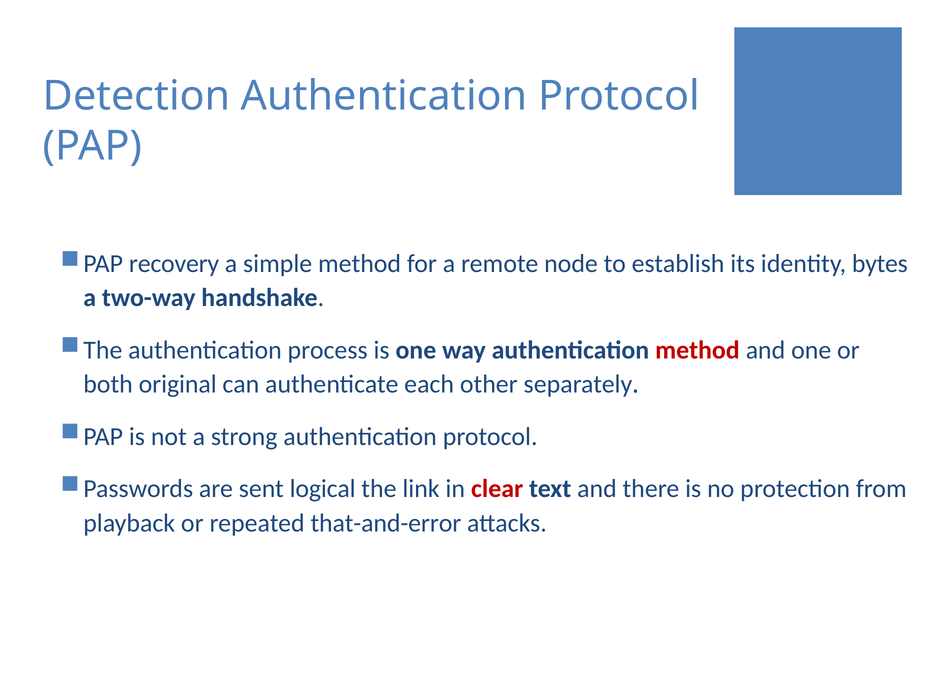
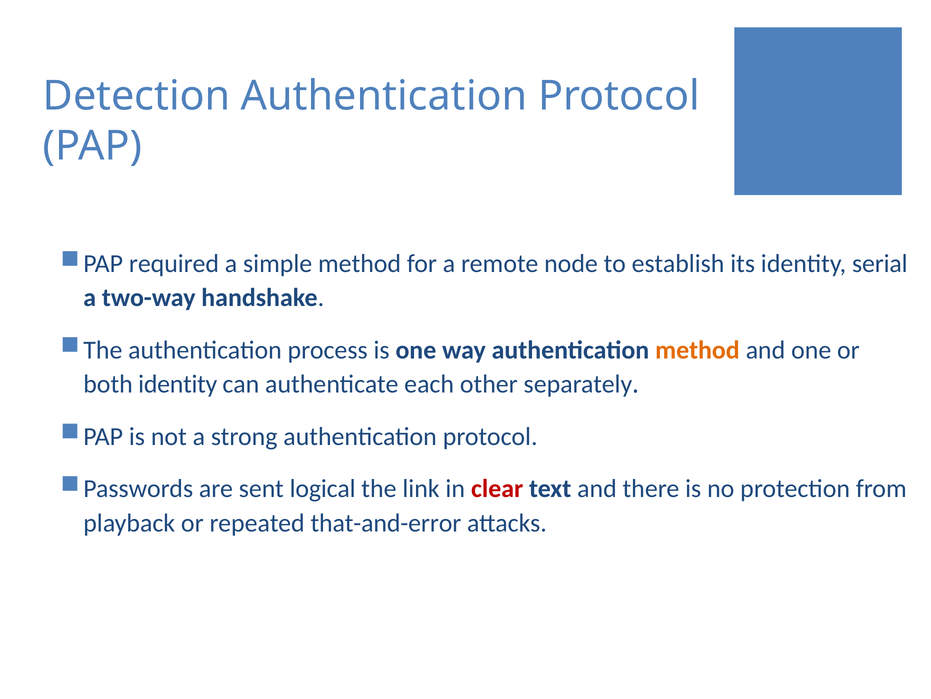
recovery: recovery -> required
bytes: bytes -> serial
method at (697, 350) colour: red -> orange
both original: original -> identity
